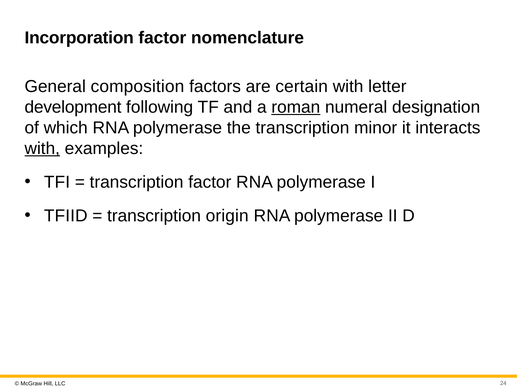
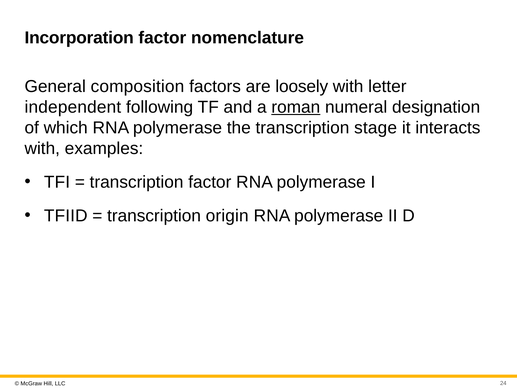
certain: certain -> loosely
development: development -> independent
minor: minor -> stage
with at (42, 148) underline: present -> none
